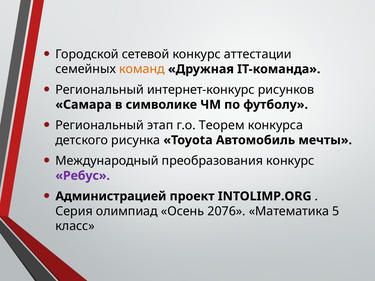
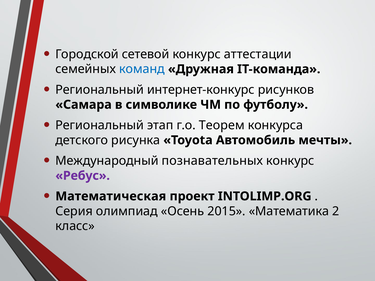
команд colour: orange -> blue
преобразования: преобразования -> познавательных
Администрацией: Администрацией -> Математическая
2076: 2076 -> 2015
5: 5 -> 2
